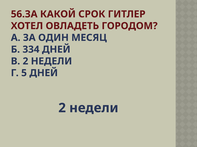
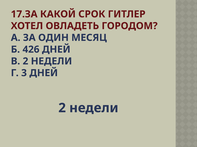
56.ЗА: 56.ЗА -> 17.ЗА
334: 334 -> 426
5: 5 -> 3
